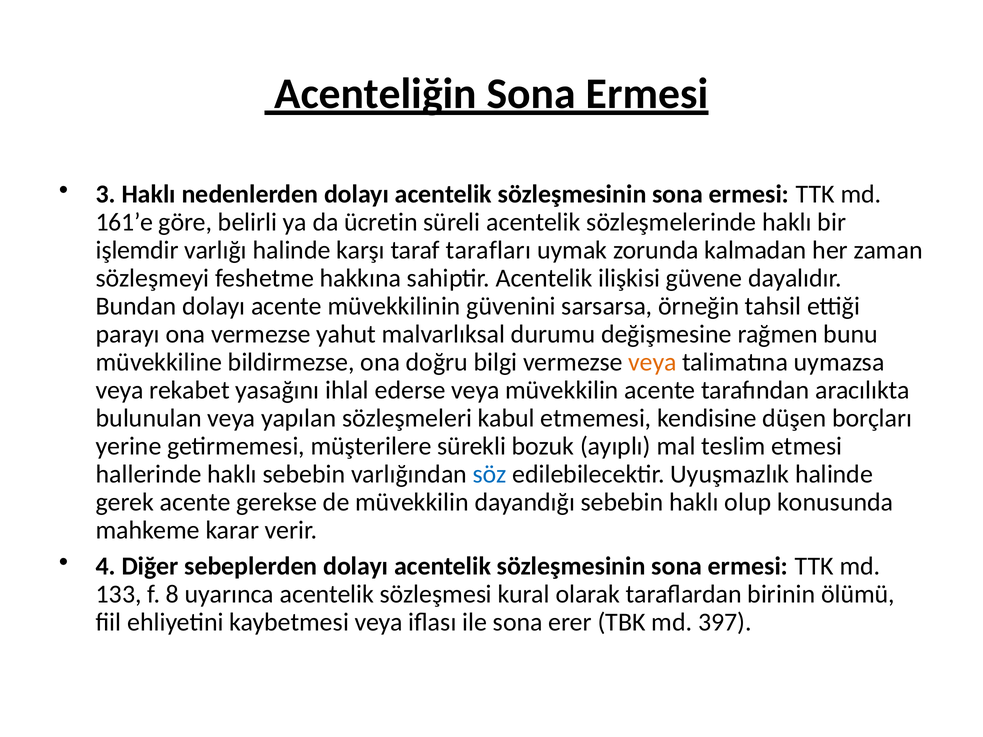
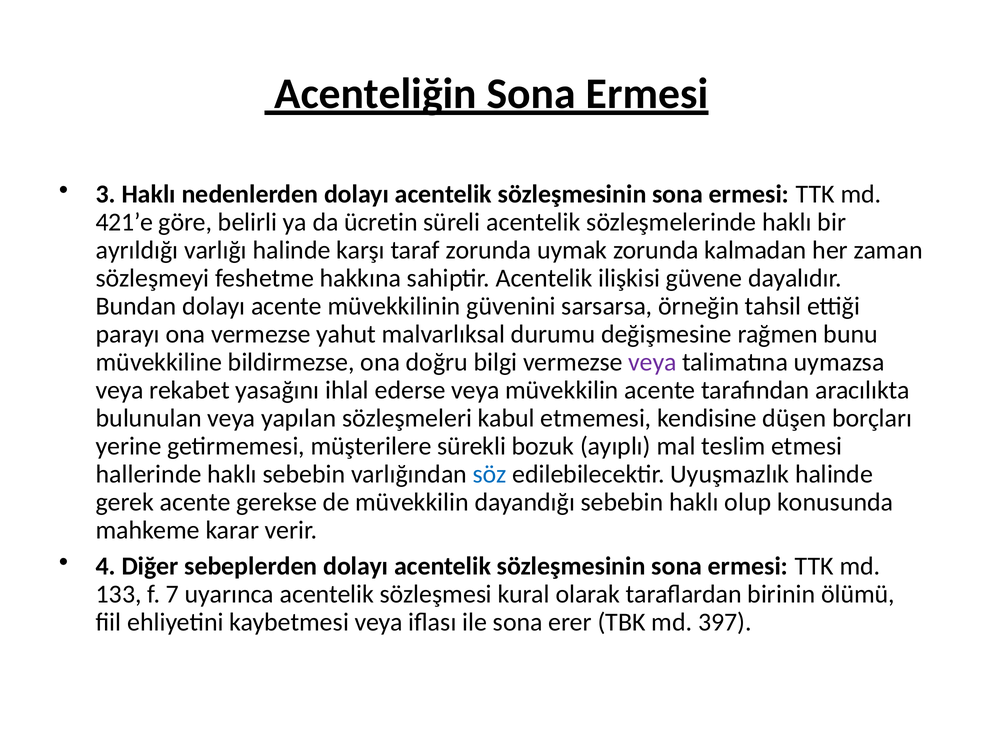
161’e: 161’e -> 421’e
işlemdir: işlemdir -> ayrıldığı
taraf tarafları: tarafları -> zorunda
veya at (652, 362) colour: orange -> purple
8: 8 -> 7
